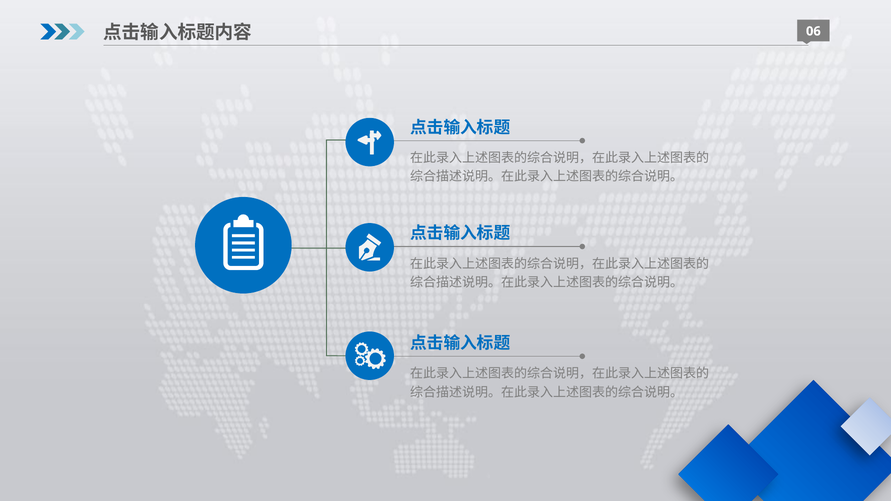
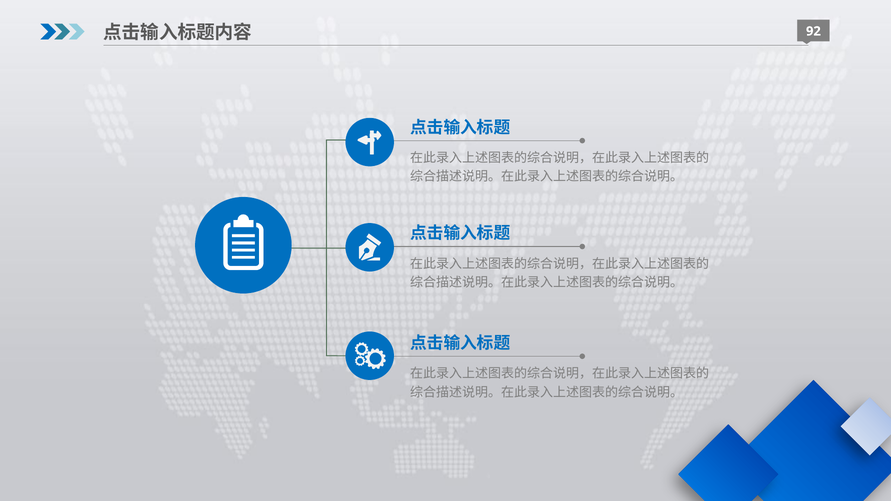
06: 06 -> 92
